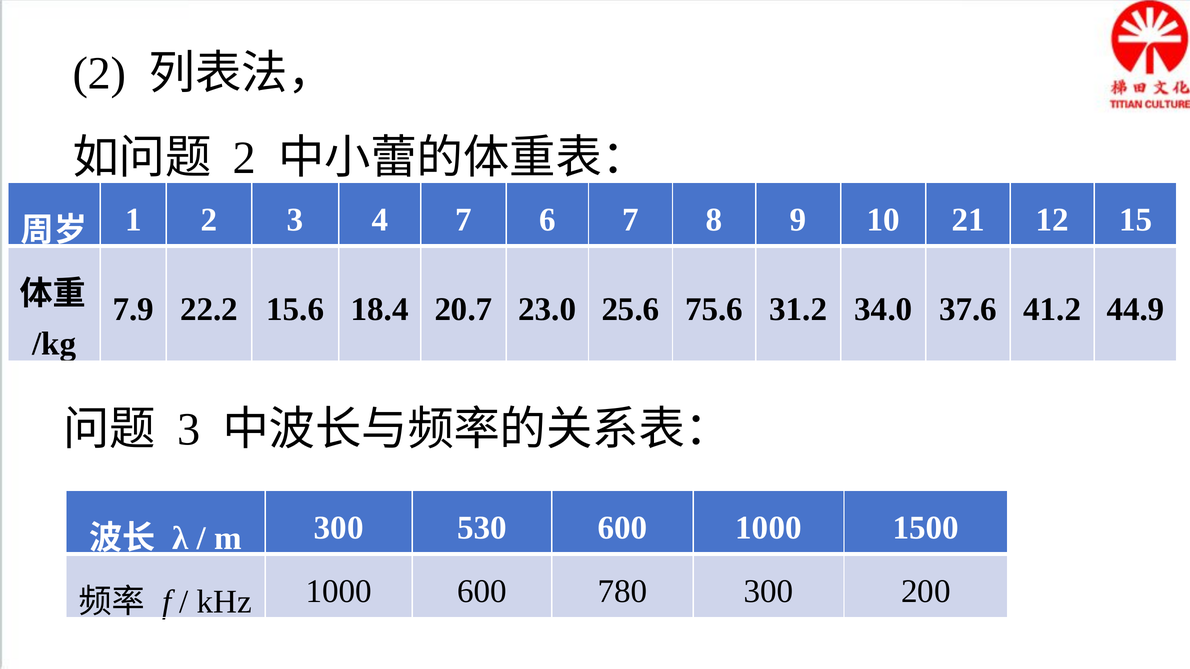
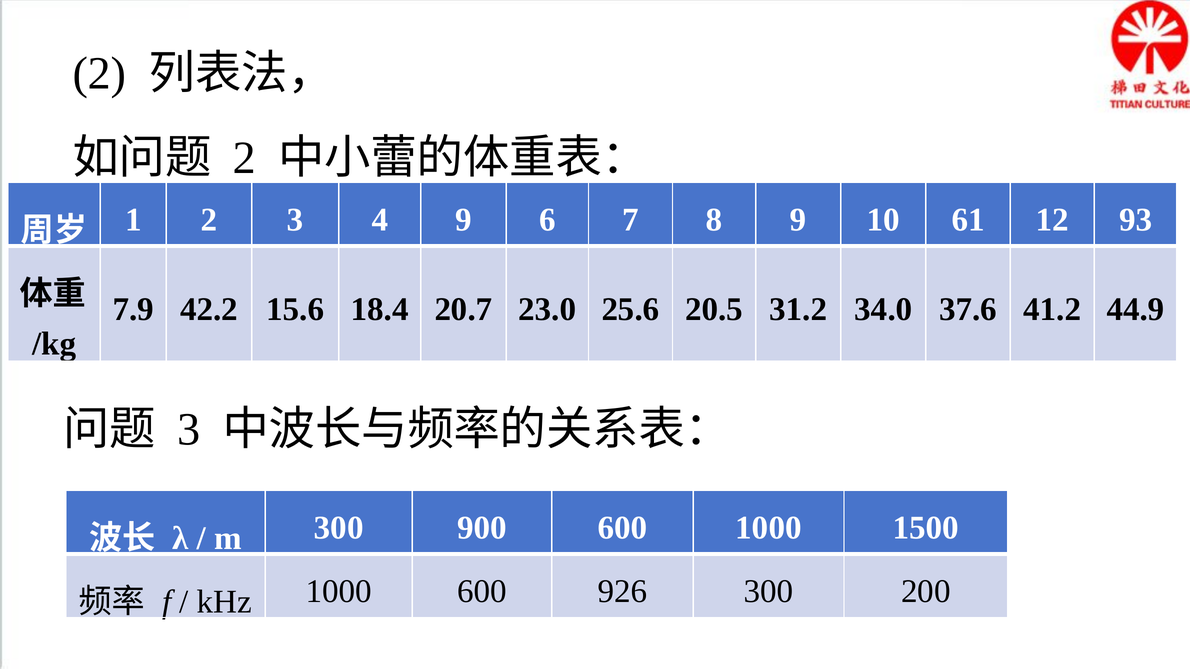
4 7: 7 -> 9
21: 21 -> 61
15: 15 -> 93
22.2: 22.2 -> 42.2
75.6: 75.6 -> 20.5
530: 530 -> 900
780: 780 -> 926
